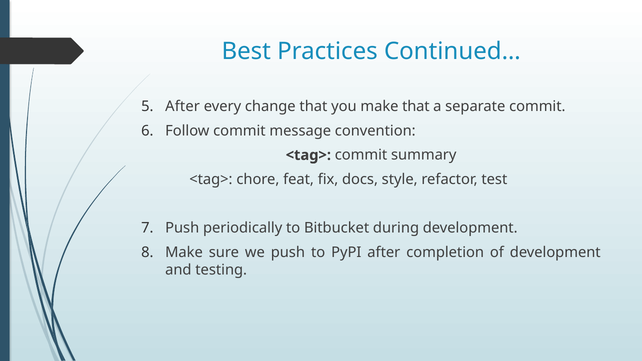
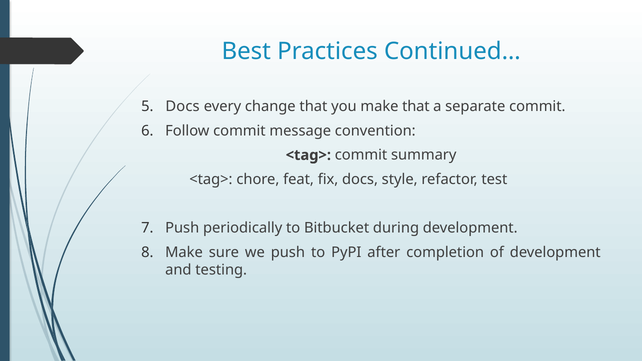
After at (183, 107): After -> Docs
